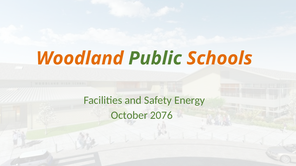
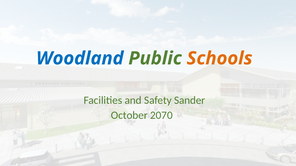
Woodland colour: orange -> blue
Energy: Energy -> Sander
2076: 2076 -> 2070
